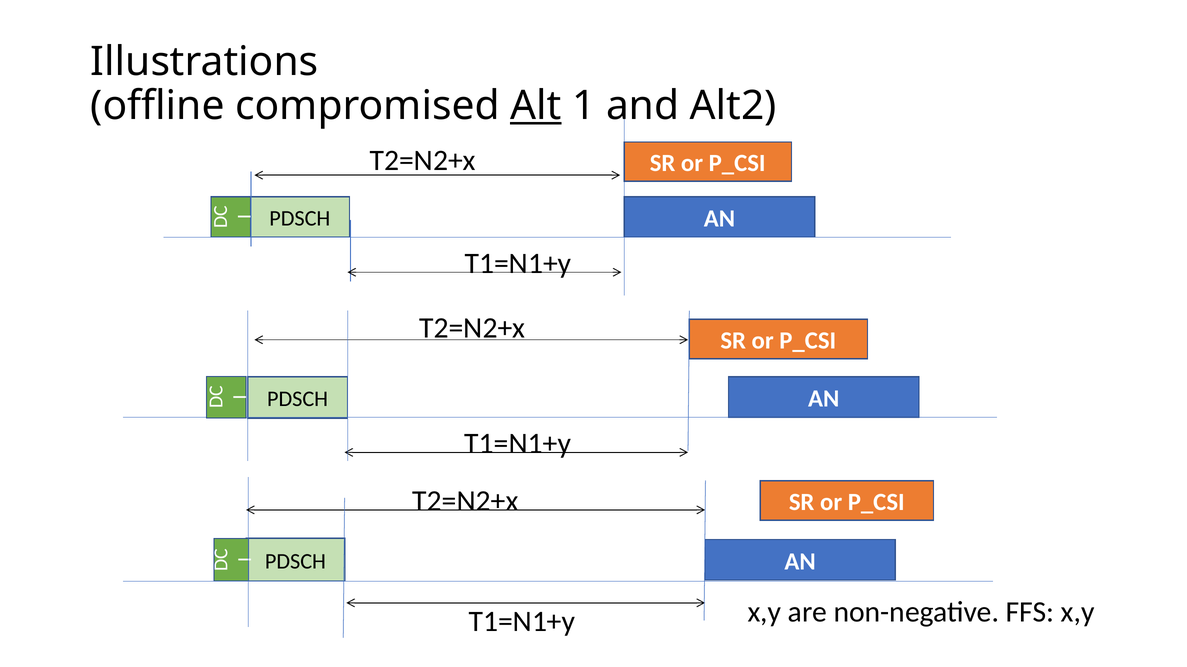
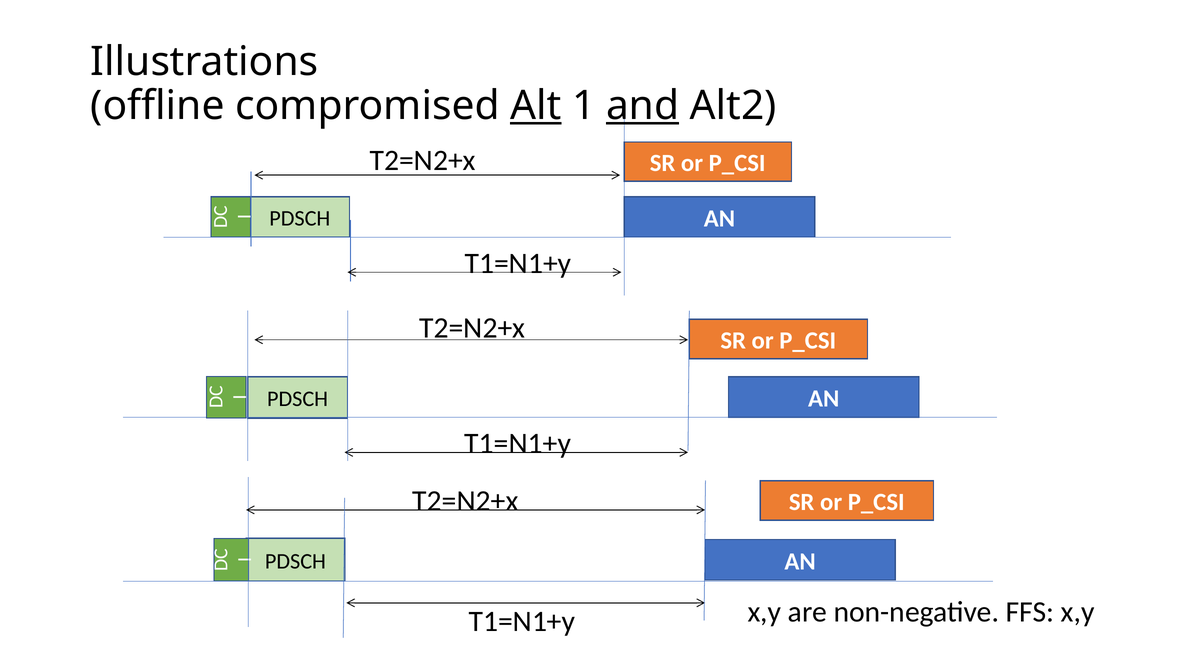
and underline: none -> present
